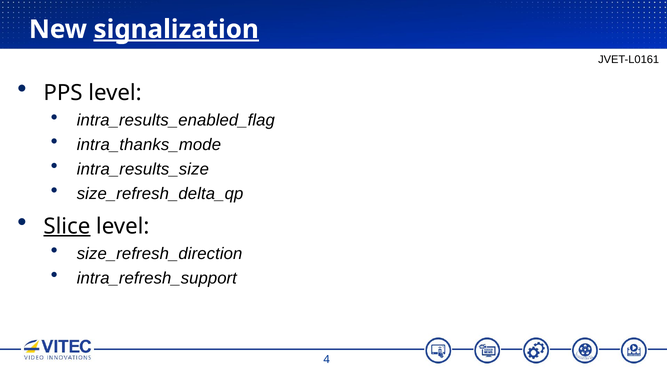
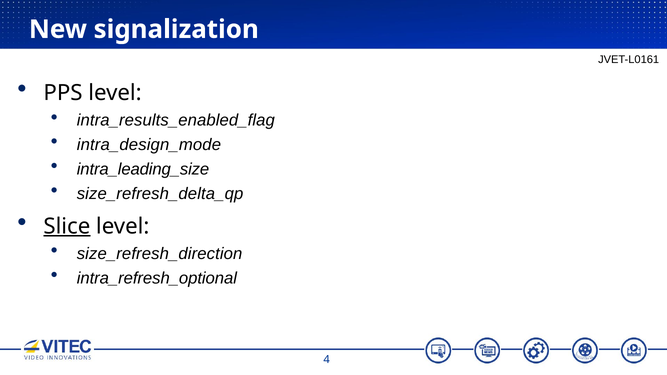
signalization underline: present -> none
intra_thanks_mode: intra_thanks_mode -> intra_design_mode
intra_results_size: intra_results_size -> intra_leading_size
intra_refresh_support: intra_refresh_support -> intra_refresh_optional
